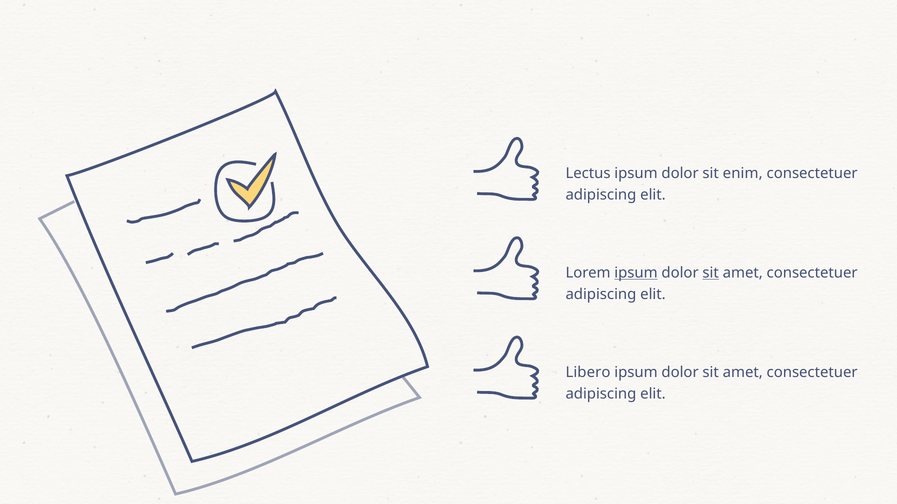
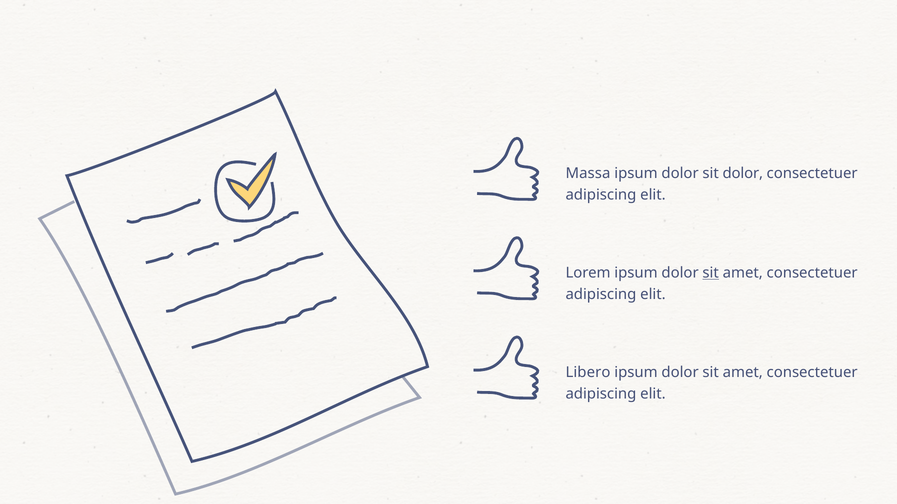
Lectus: Lectus -> Massa
sit enim: enim -> dolor
ipsum at (636, 273) underline: present -> none
